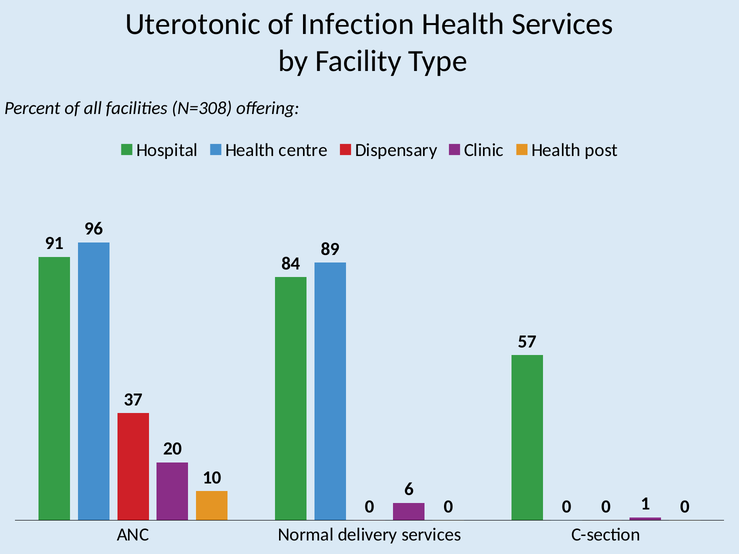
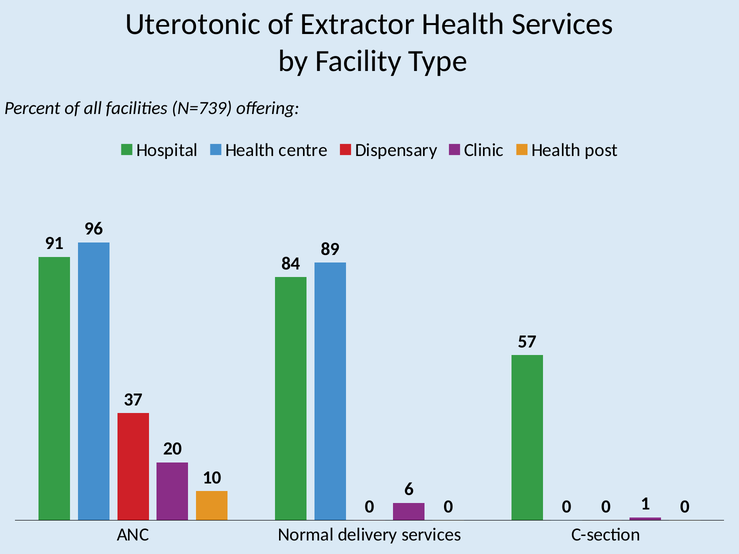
Infection: Infection -> Extractor
N=308: N=308 -> N=739
